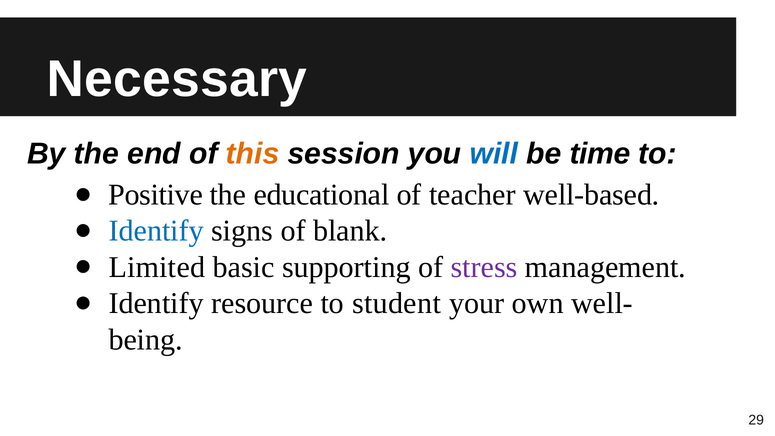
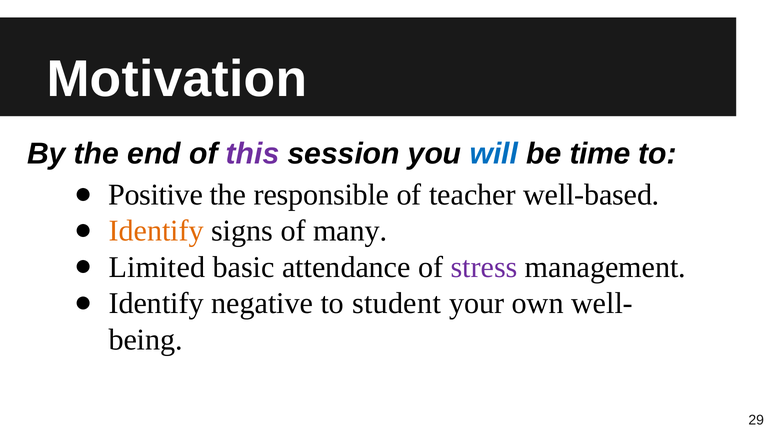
Necessary: Necessary -> Motivation
this colour: orange -> purple
educational: educational -> responsible
Identify at (156, 231) colour: blue -> orange
blank: blank -> many
supporting: supporting -> attendance
resource: resource -> negative
